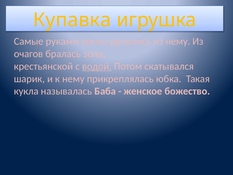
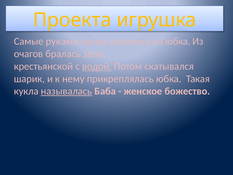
Купавка: Купавка -> Проекта
из нему: нему -> юбка
называлась underline: none -> present
